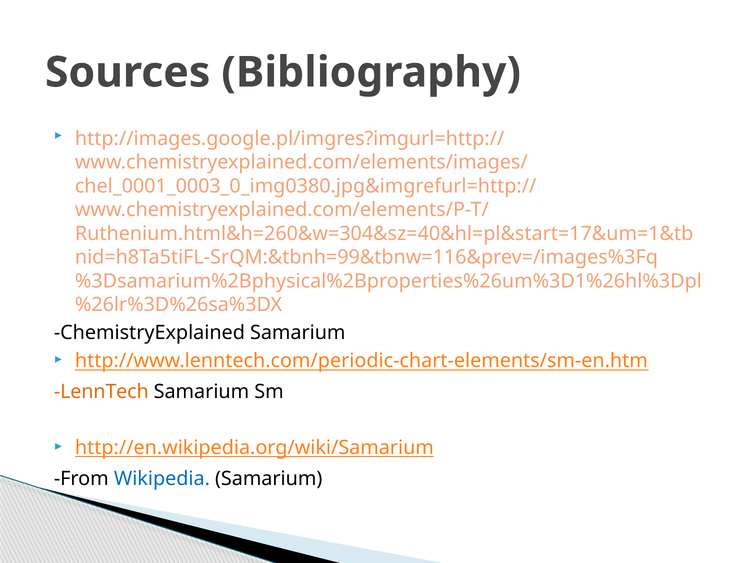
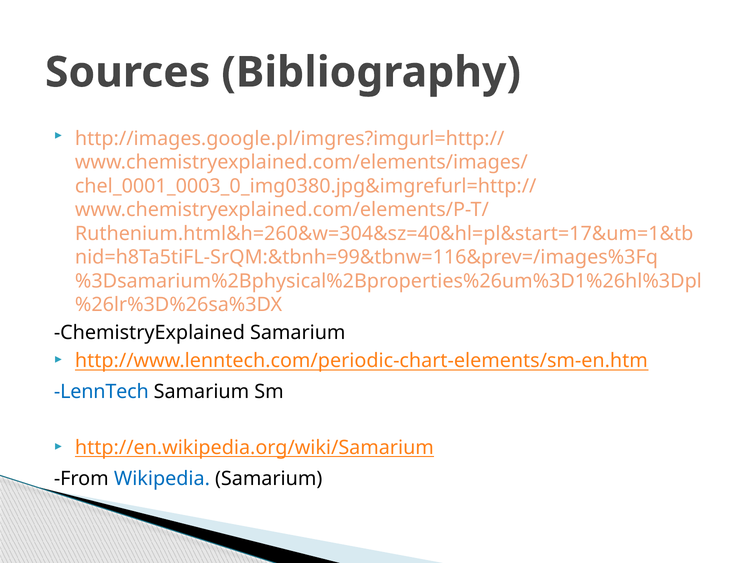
LennTech colour: orange -> blue
